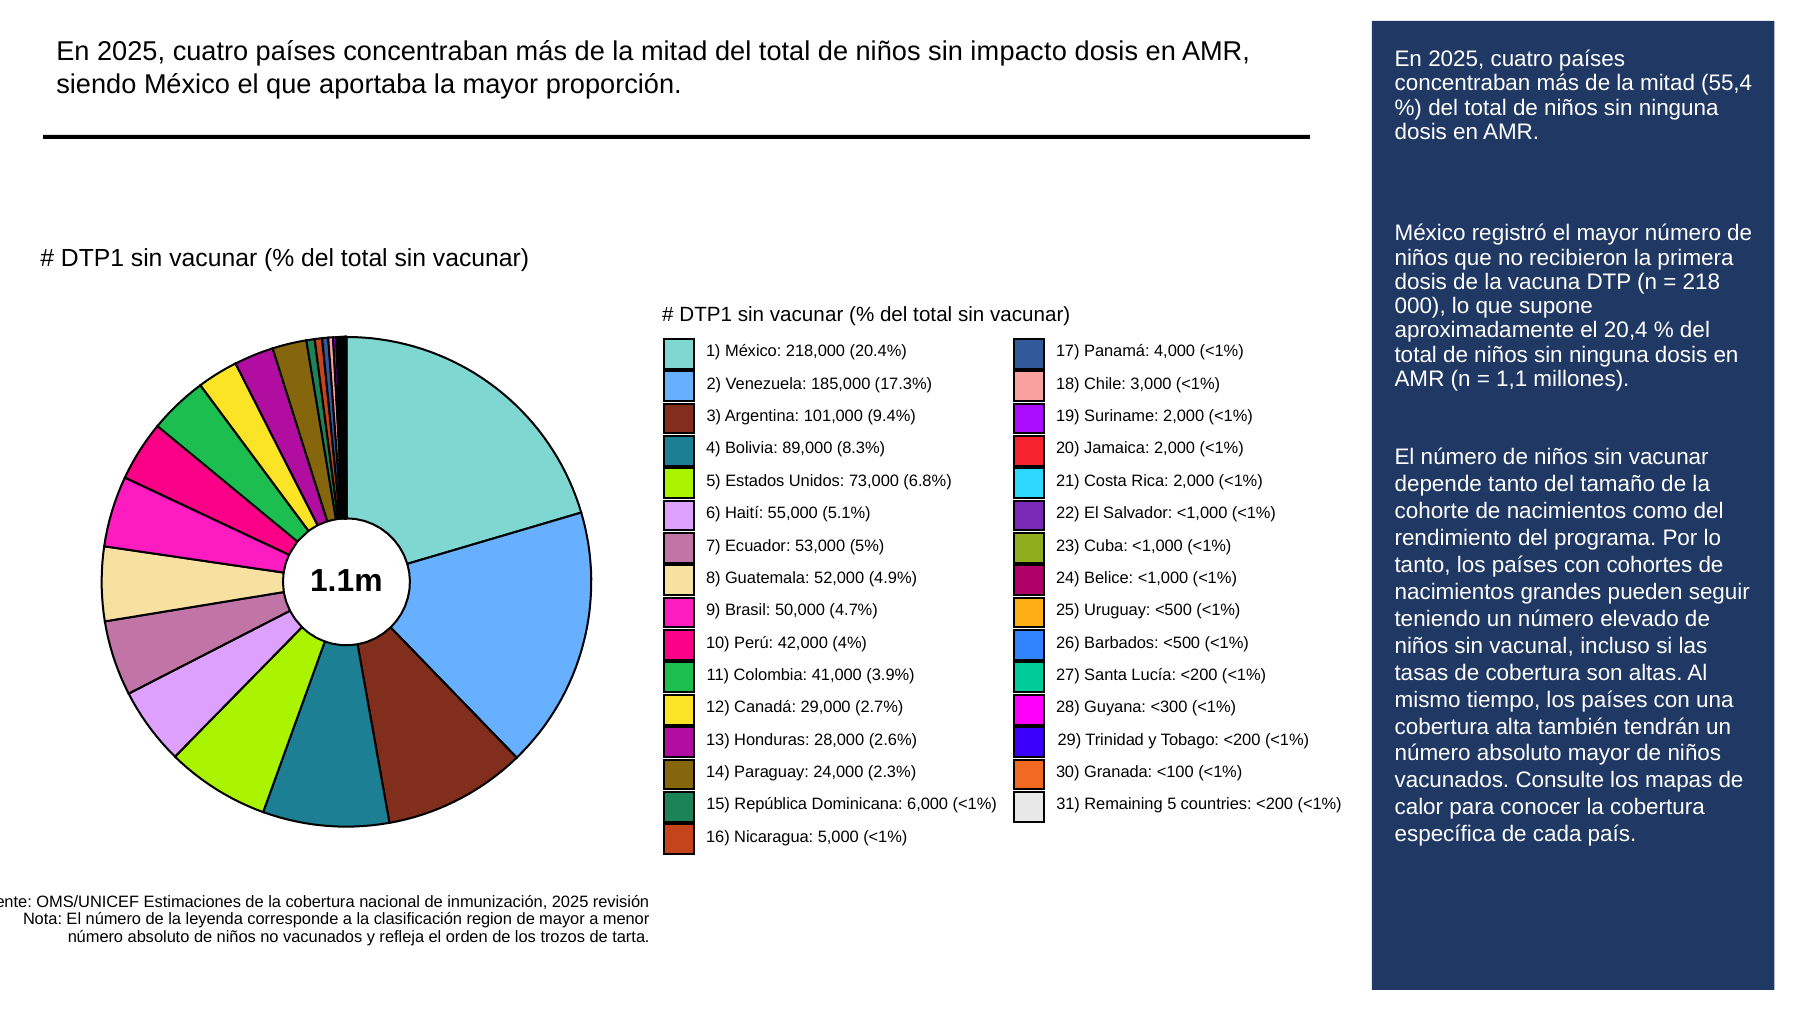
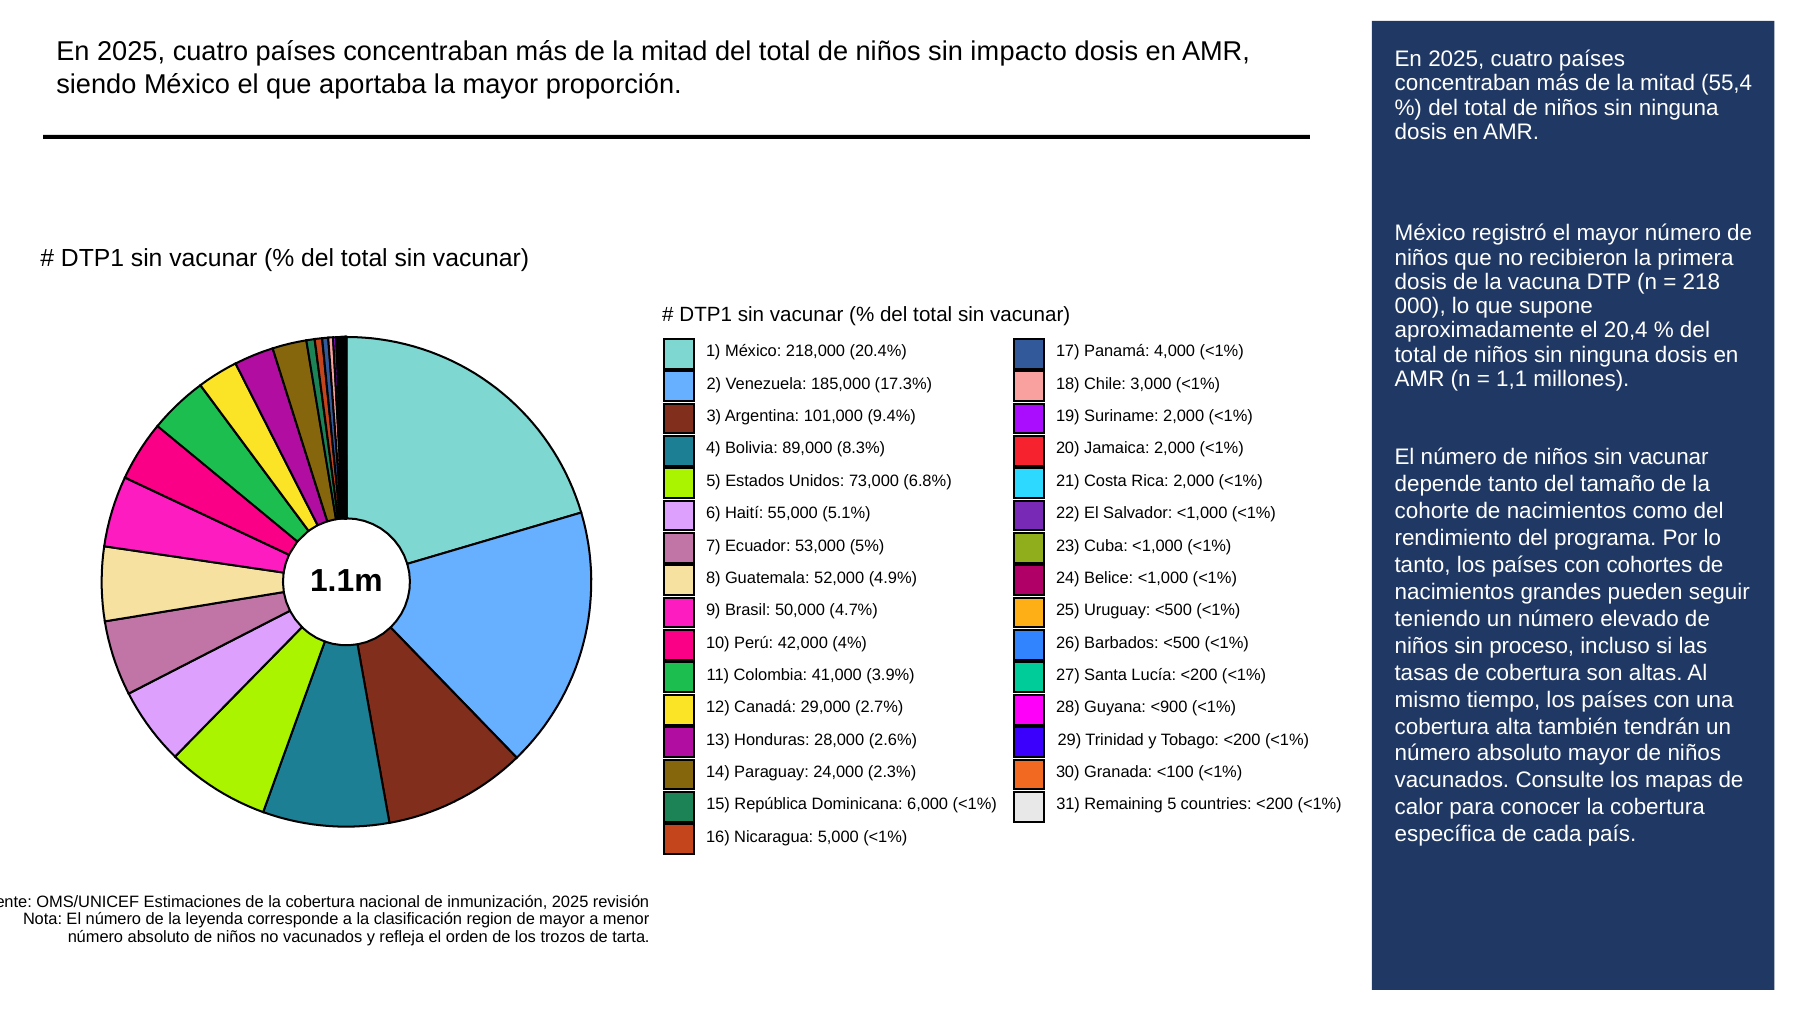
vacunal: vacunal -> proceso
<300: <300 -> <900
